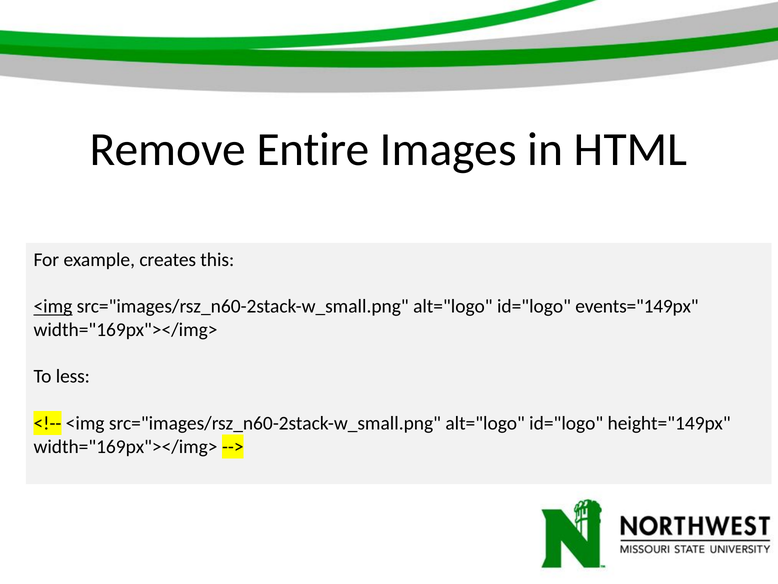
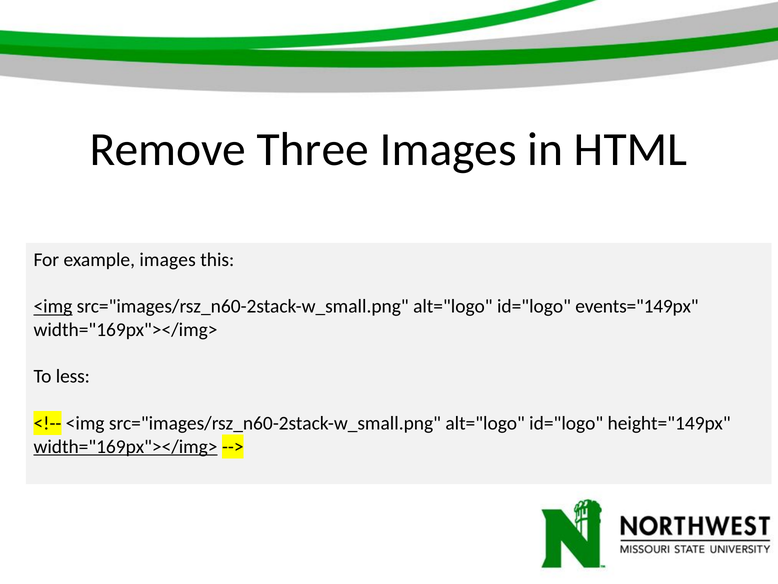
Entire: Entire -> Three
example creates: creates -> images
width="169px"></img> at (126, 446) underline: none -> present
